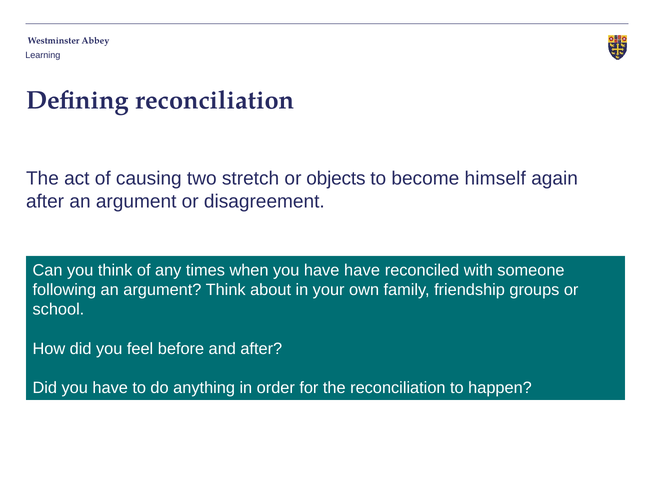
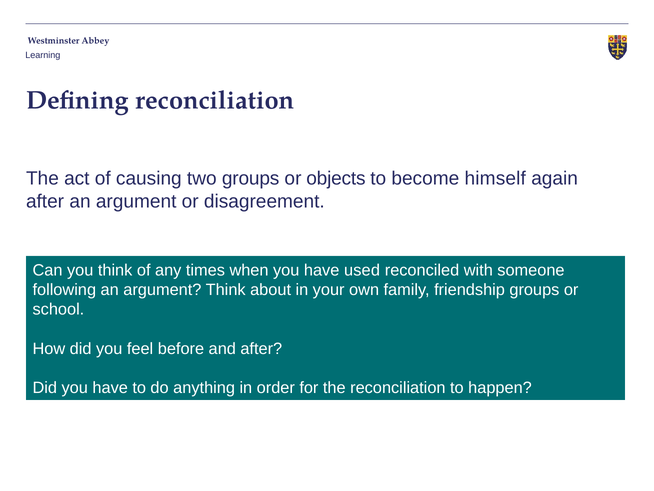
two stretch: stretch -> groups
have have: have -> used
